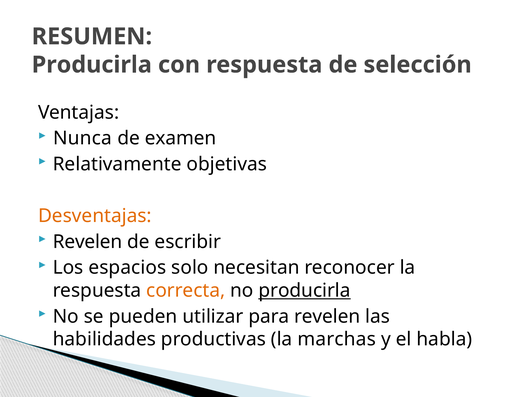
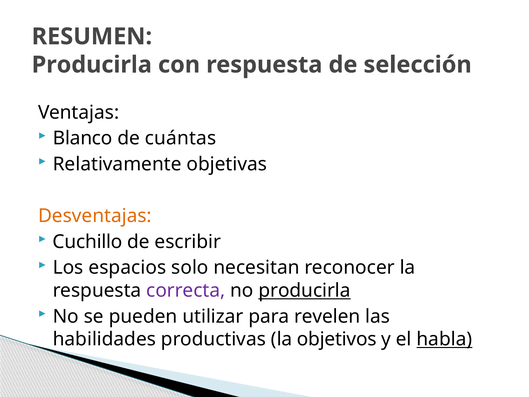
Nunca: Nunca -> Blanco
examen: examen -> cuántas
Revelen at (88, 242): Revelen -> Cuchillo
correcta colour: orange -> purple
marchas: marchas -> objetivos
habla underline: none -> present
